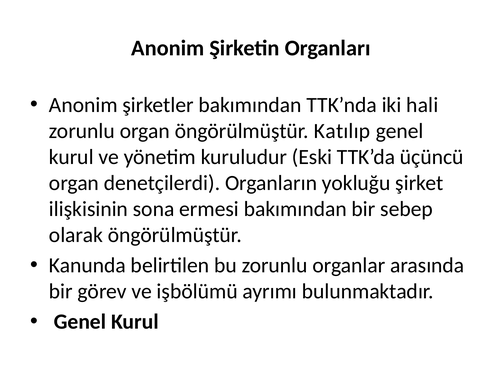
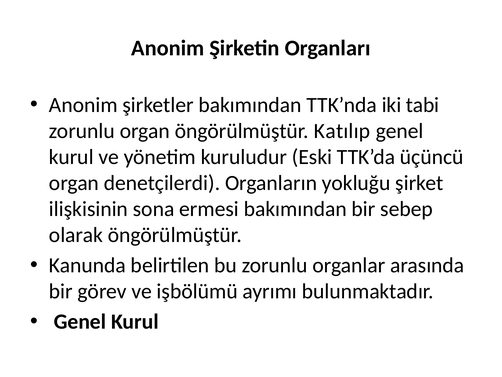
hali: hali -> tabi
